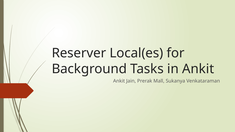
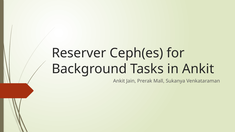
Local(es: Local(es -> Ceph(es
